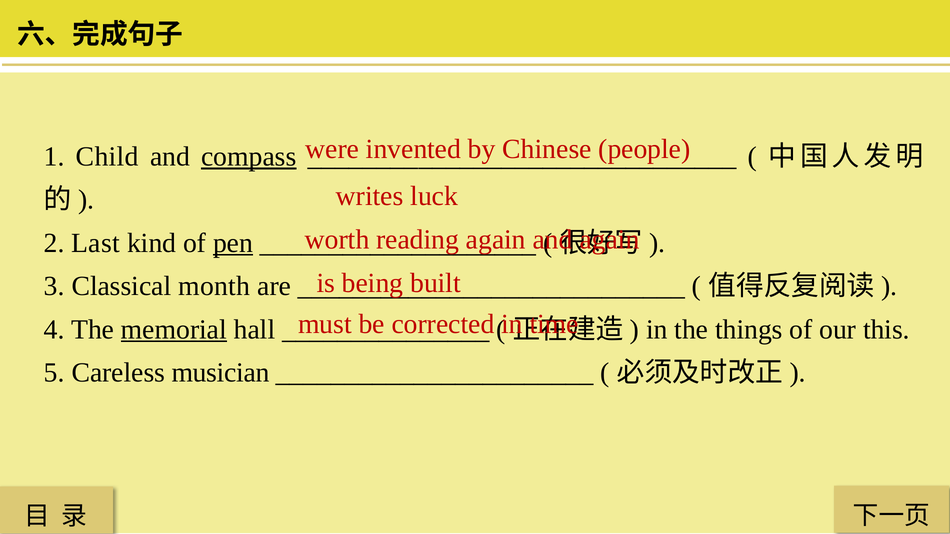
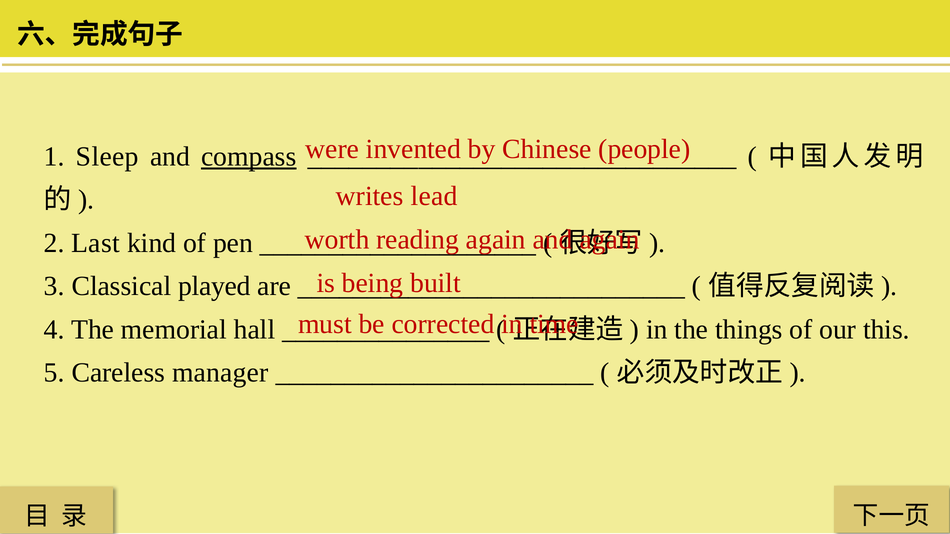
Child: Child -> Sleep
luck: luck -> lead
pen underline: present -> none
month: month -> played
memorial underline: present -> none
musician: musician -> manager
